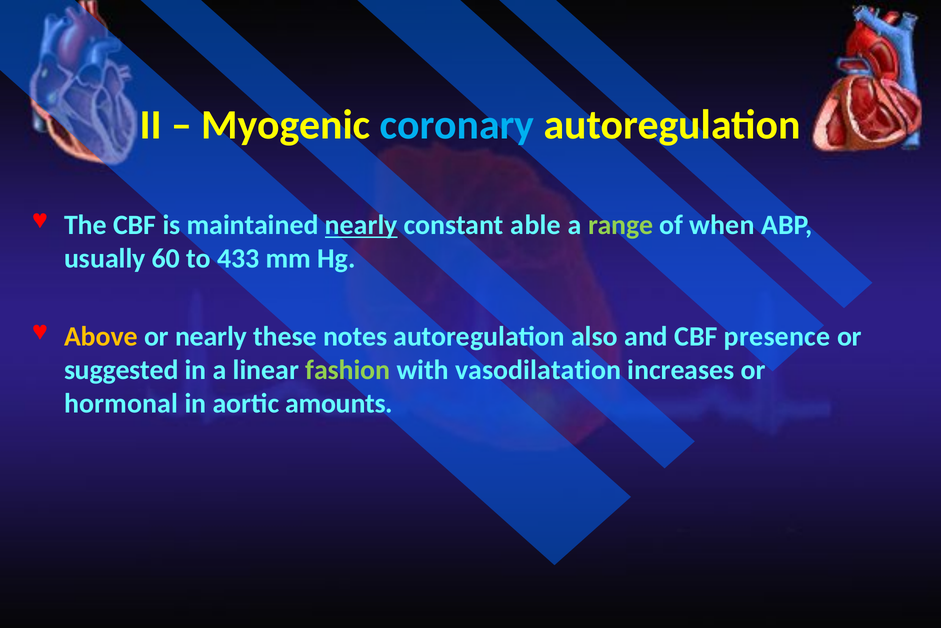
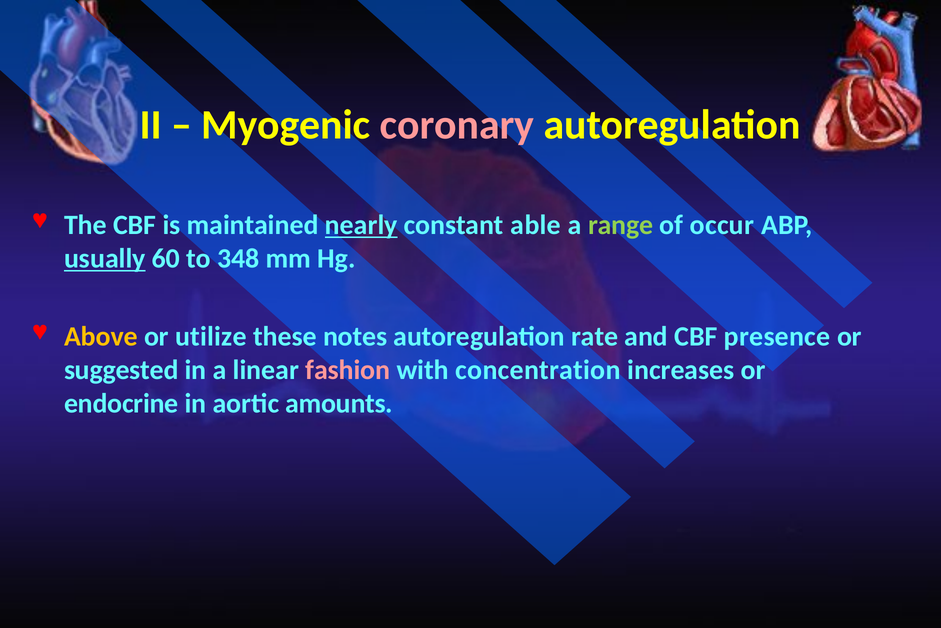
coronary colour: light blue -> pink
when: when -> occur
usually underline: none -> present
433: 433 -> 348
or nearly: nearly -> utilize
also: also -> rate
fashion colour: light green -> pink
vasodilatation: vasodilatation -> concentration
hormonal: hormonal -> endocrine
